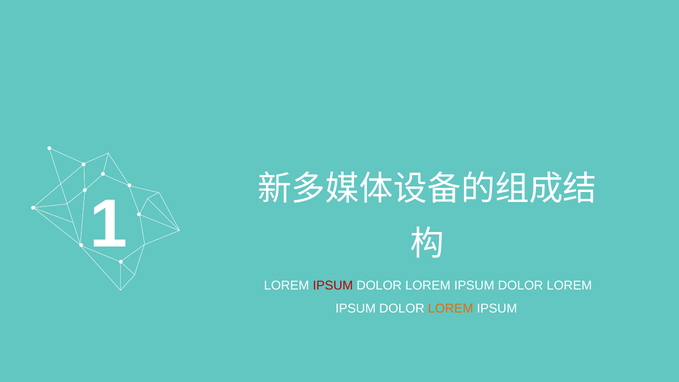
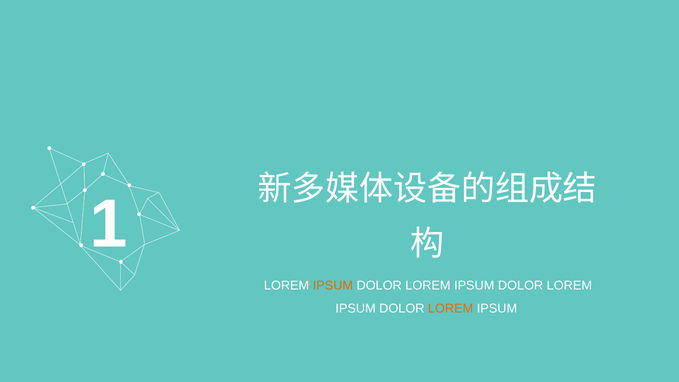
IPSUM at (333, 285) colour: red -> orange
